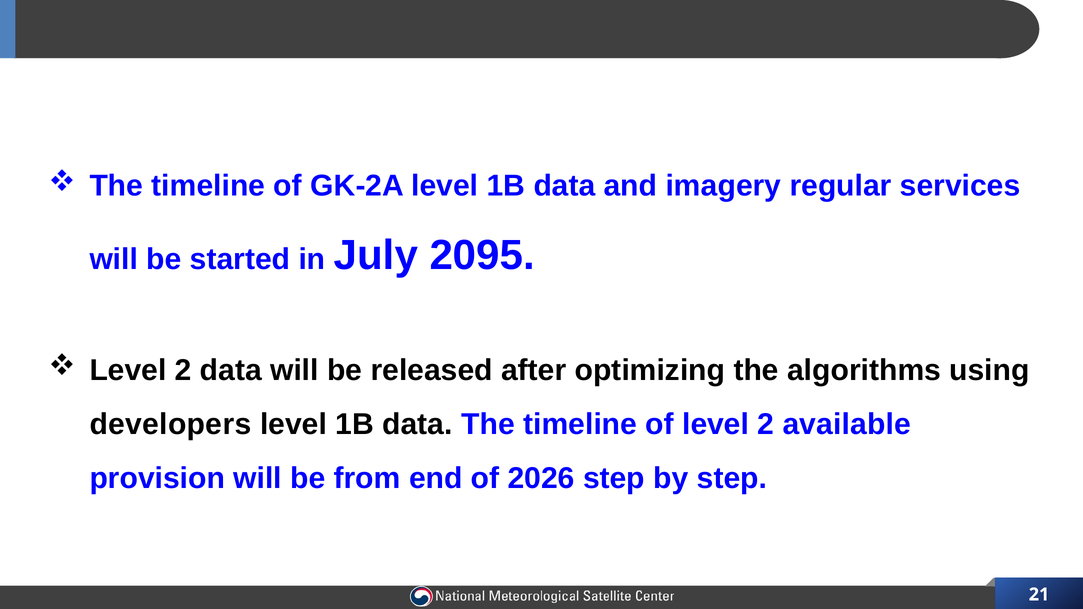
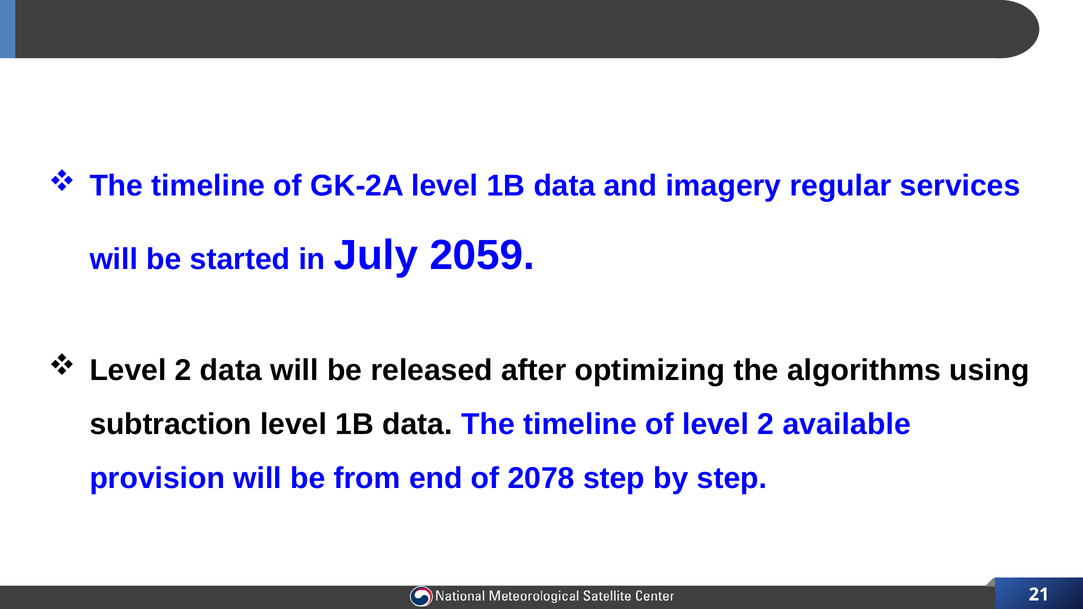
2095: 2095 -> 2059
developers: developers -> subtraction
2026: 2026 -> 2078
